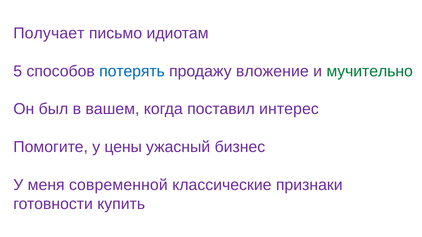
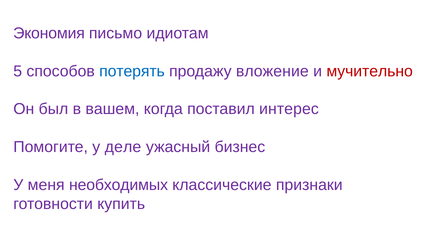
Получает: Получает -> Экономия
мучительно colour: green -> red
цены: цены -> деле
современной: современной -> необходимых
